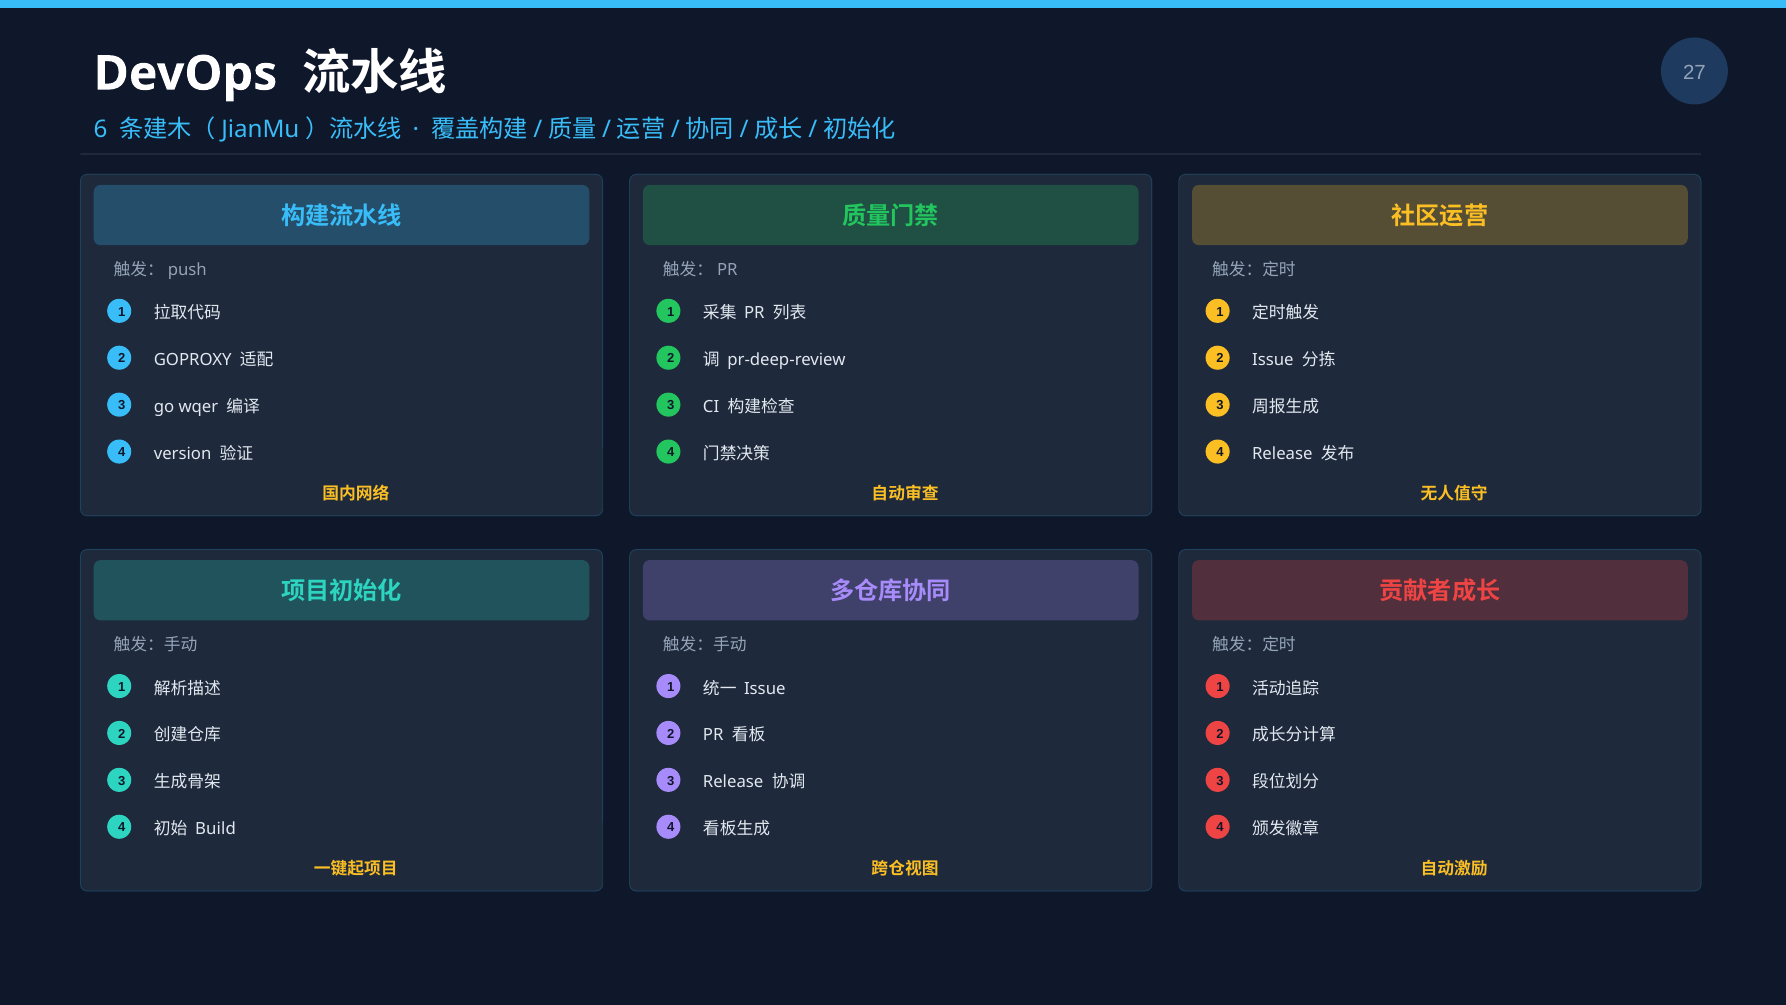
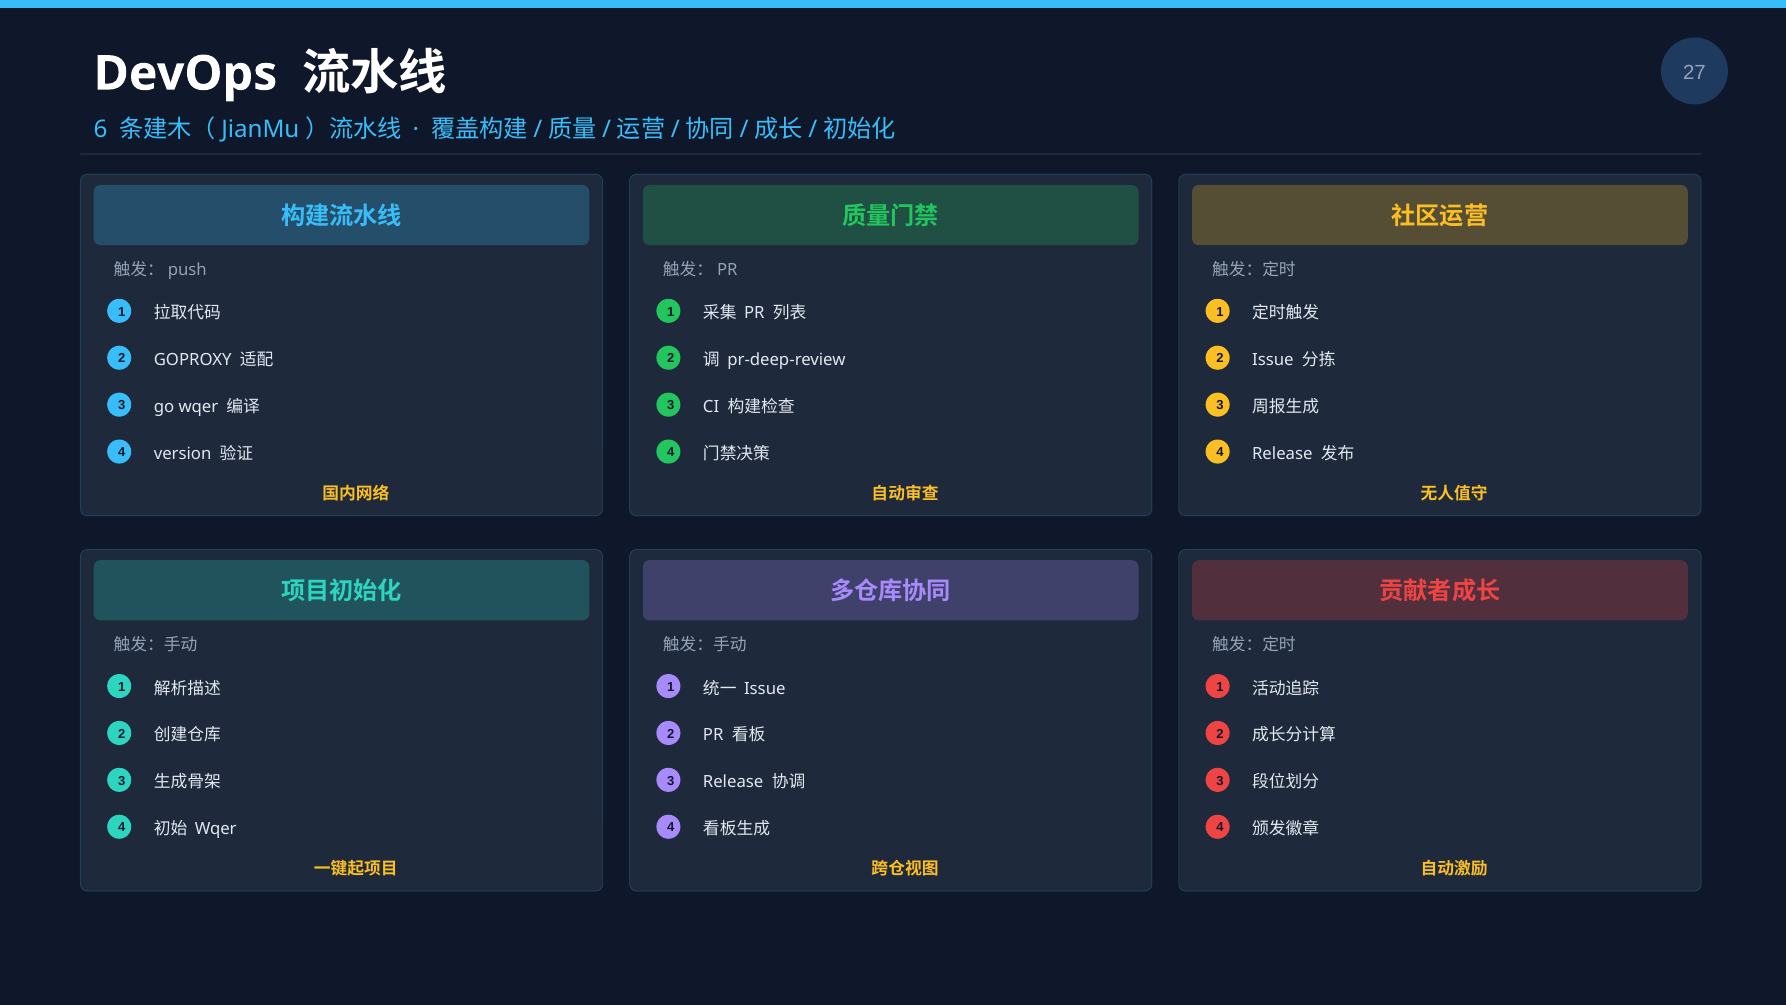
Build at (215, 829): Build -> Wqer
